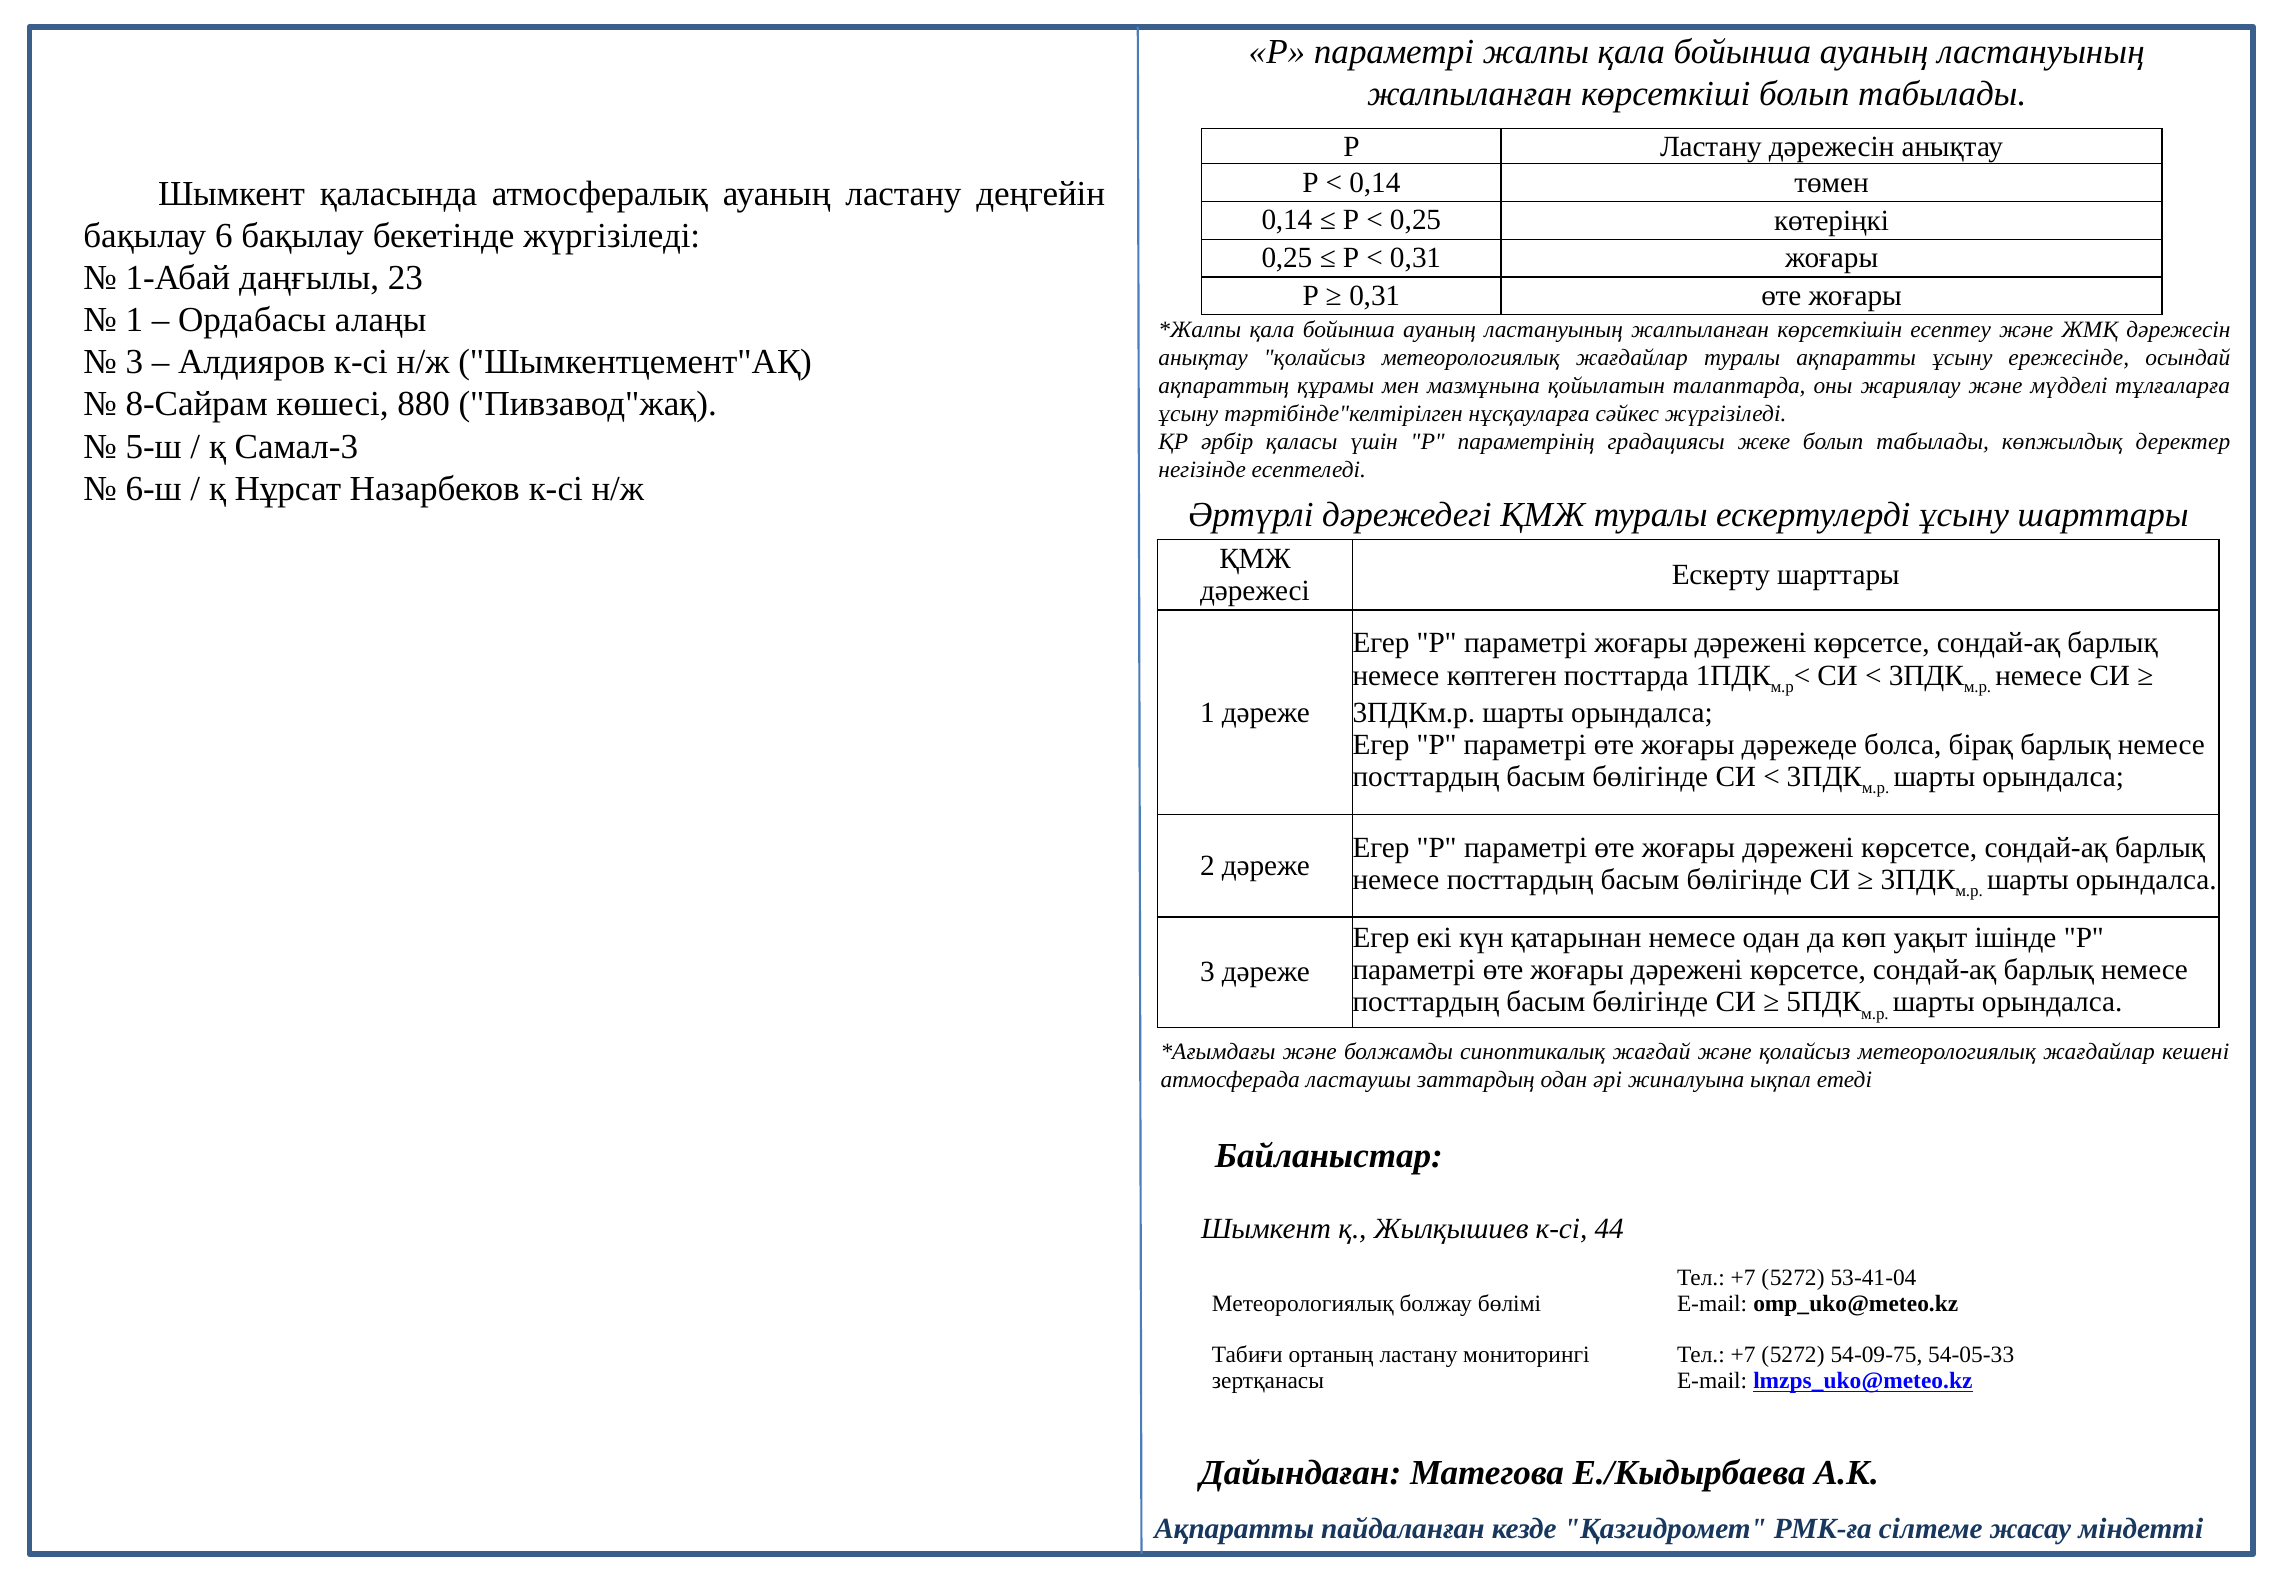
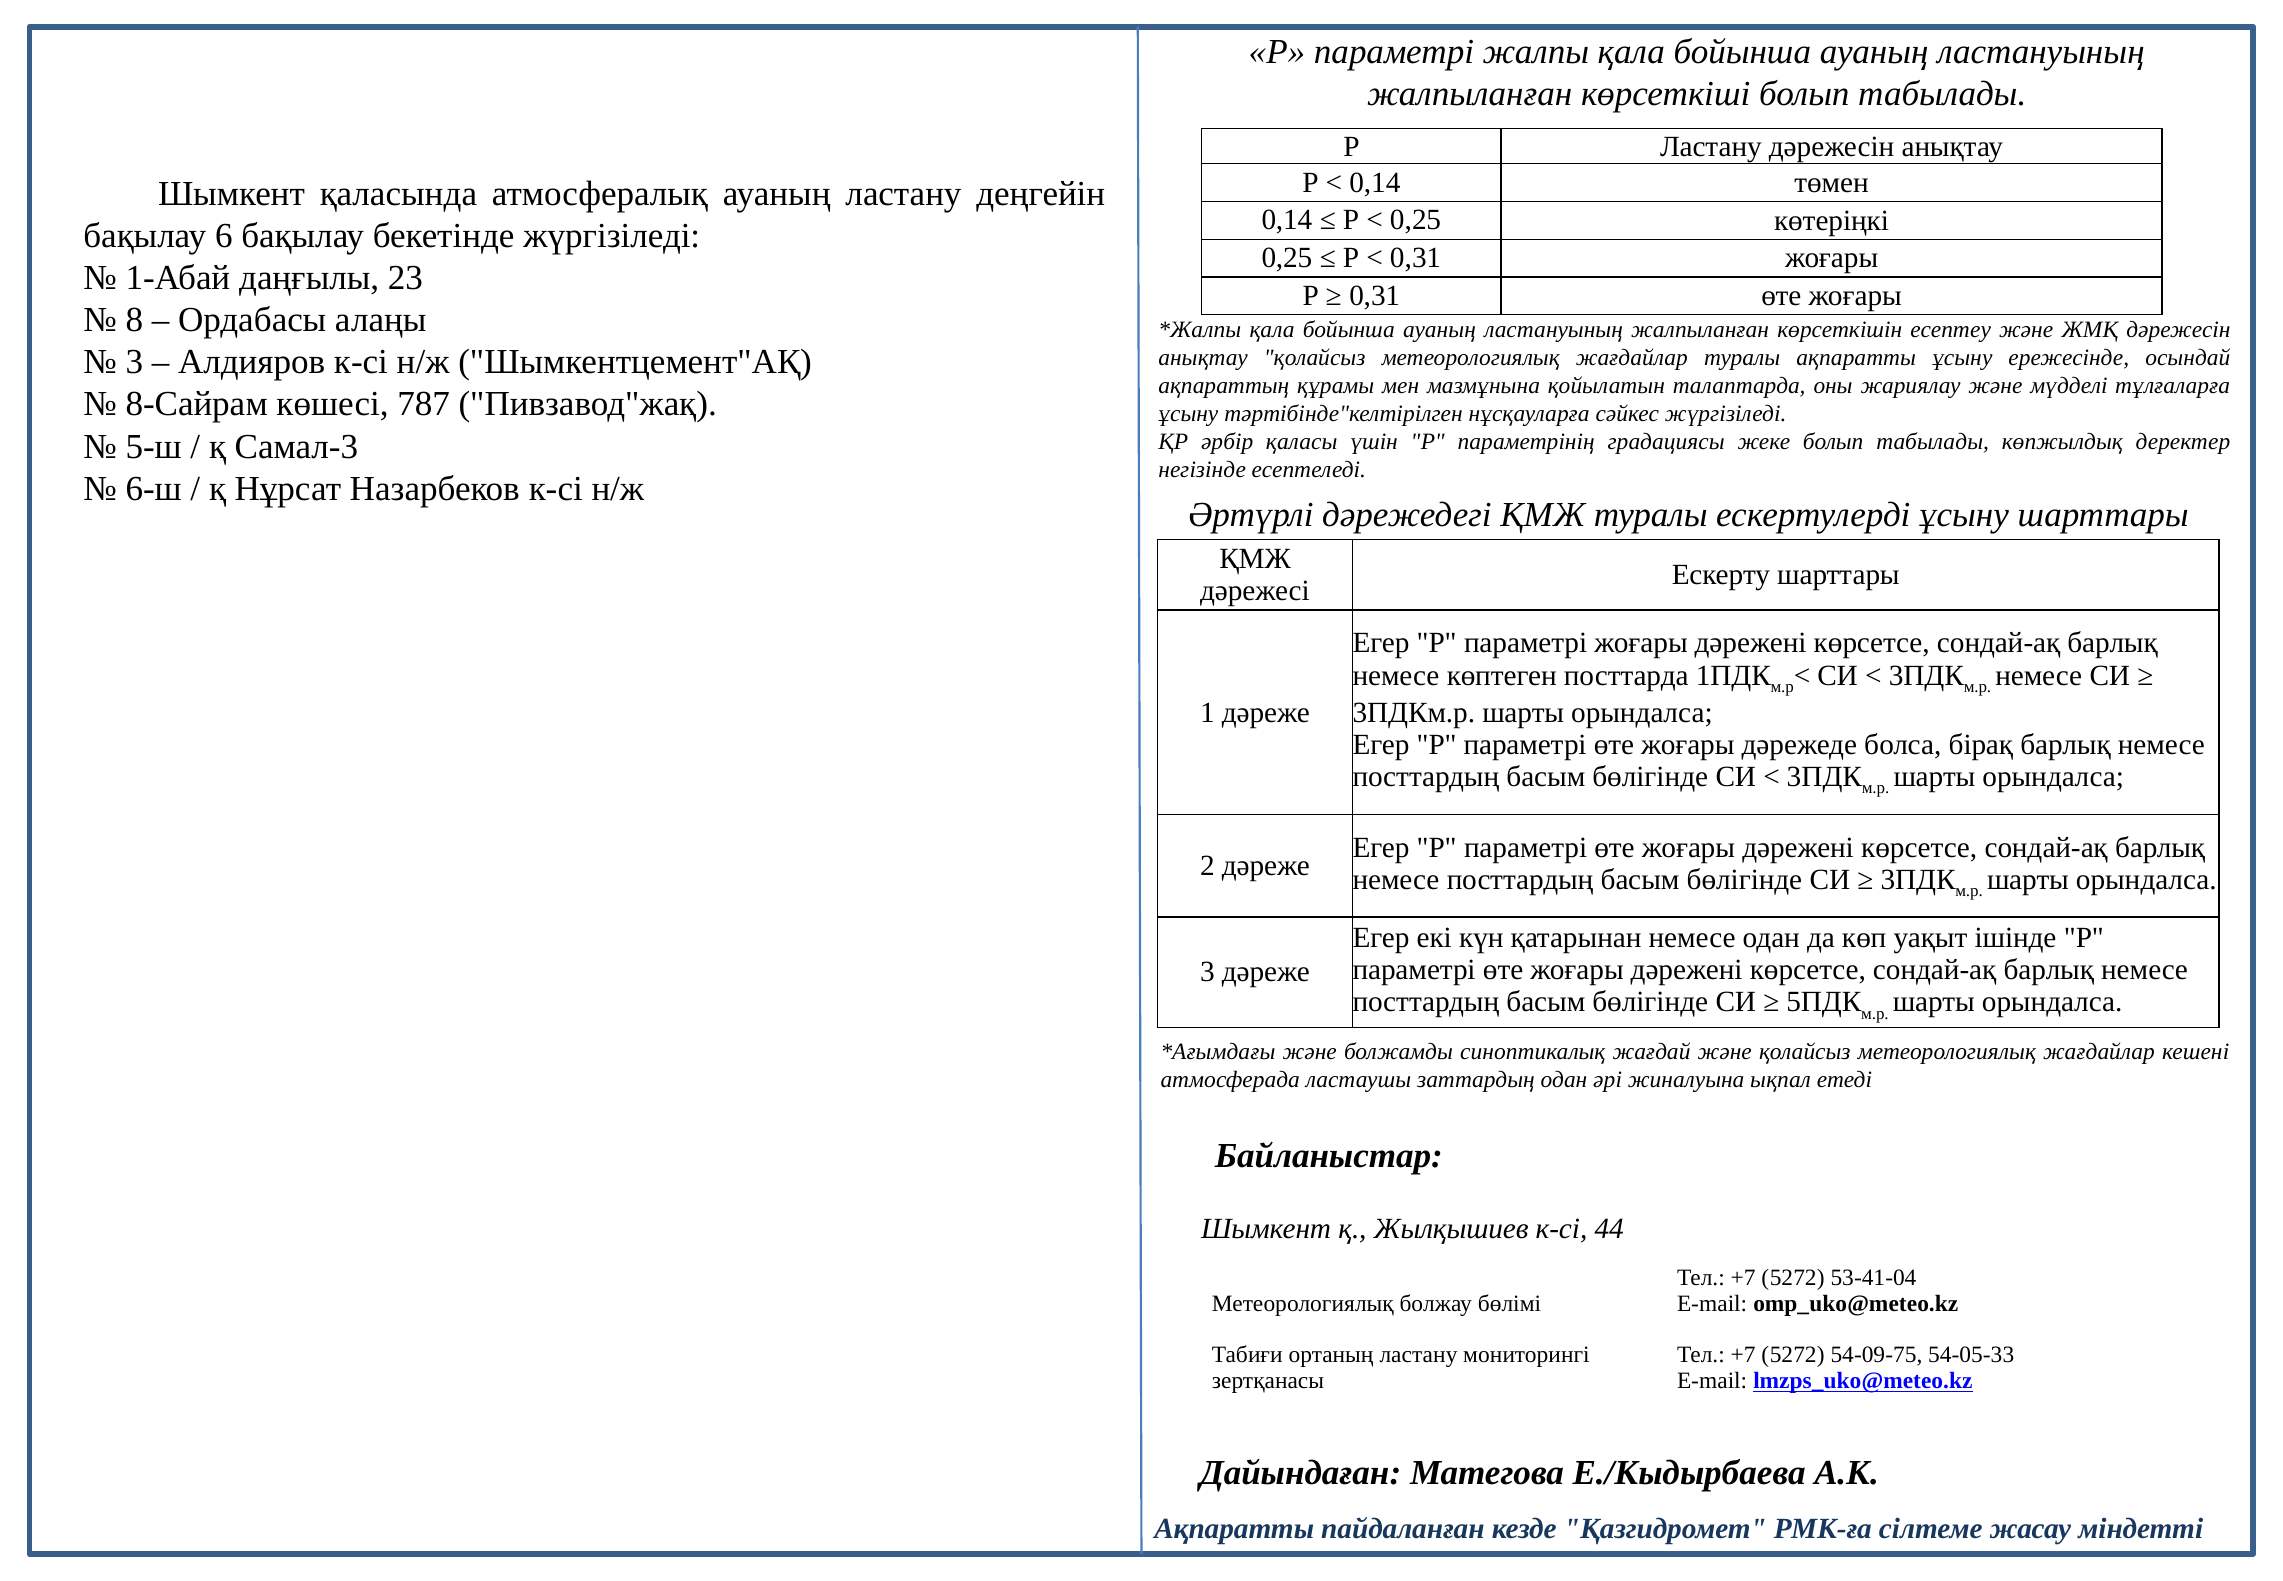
1 at (134, 320): 1 -> 8
880: 880 -> 787
